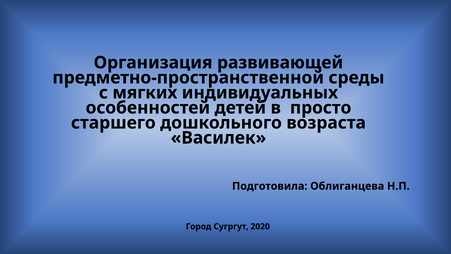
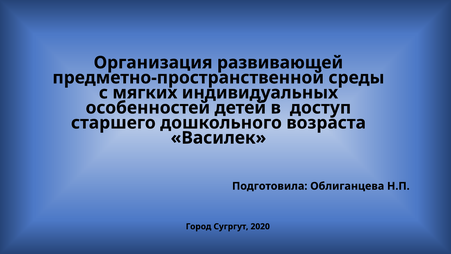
просто: просто -> доступ
